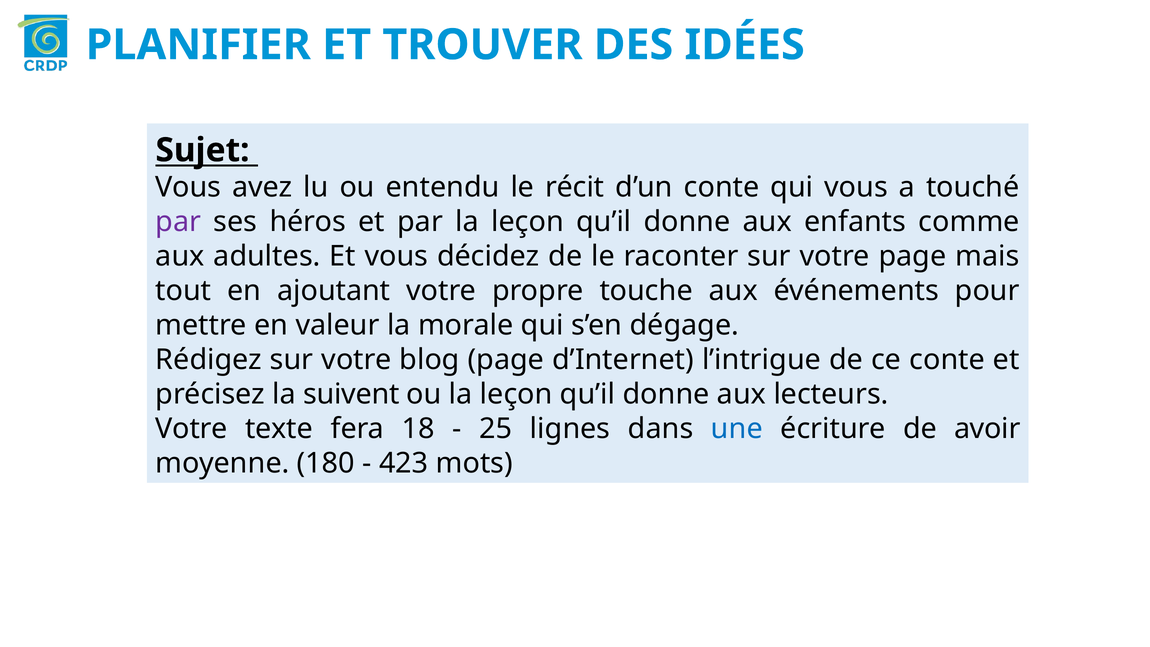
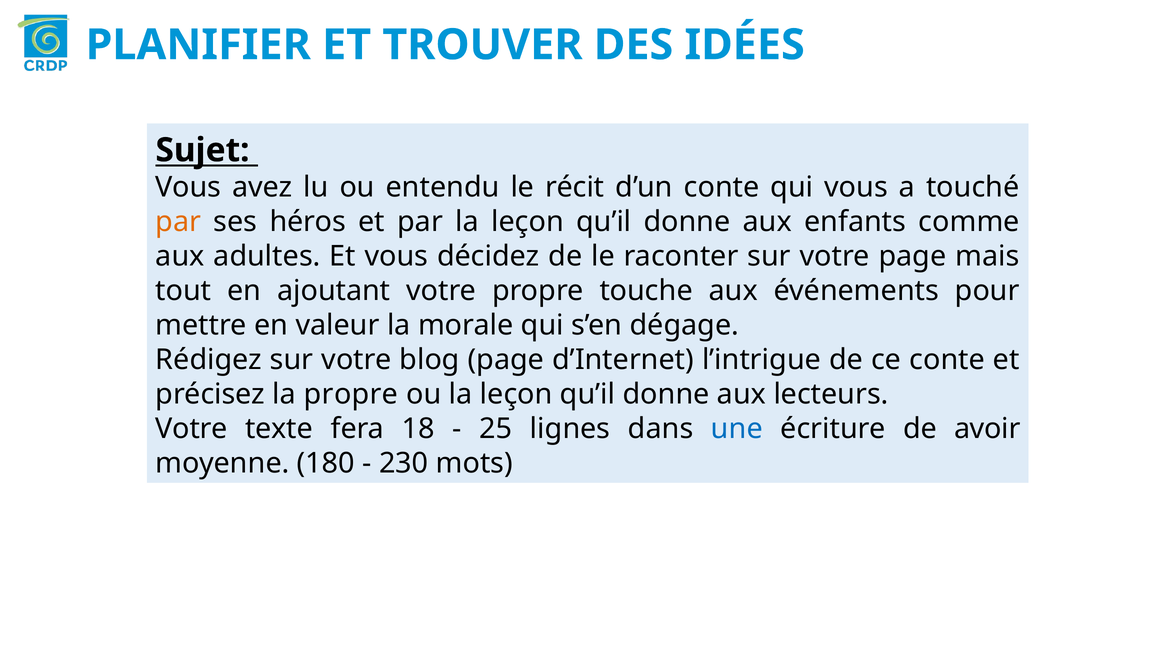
par at (178, 222) colour: purple -> orange
la suivent: suivent -> propre
423: 423 -> 230
